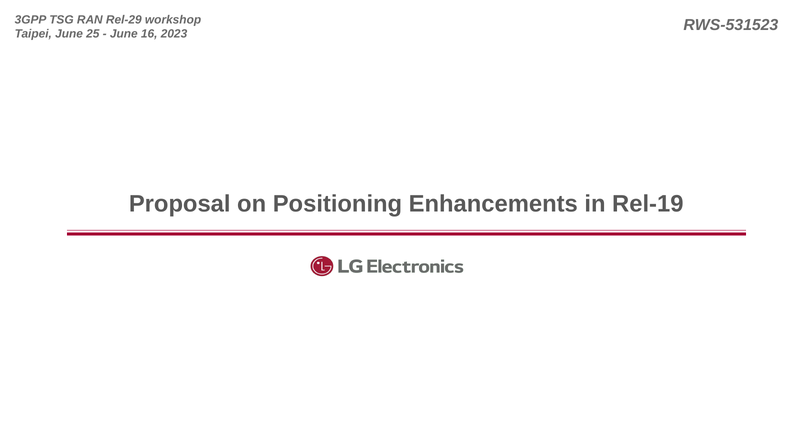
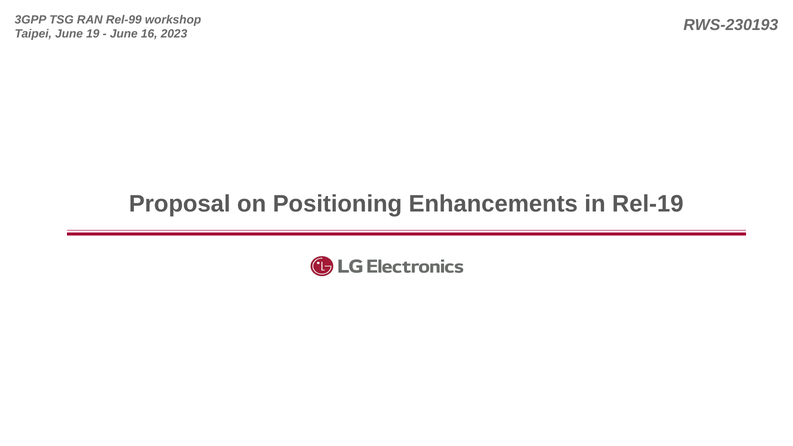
Rel-29: Rel-29 -> Rel-99
RWS-531523: RWS-531523 -> RWS-230193
25: 25 -> 19
